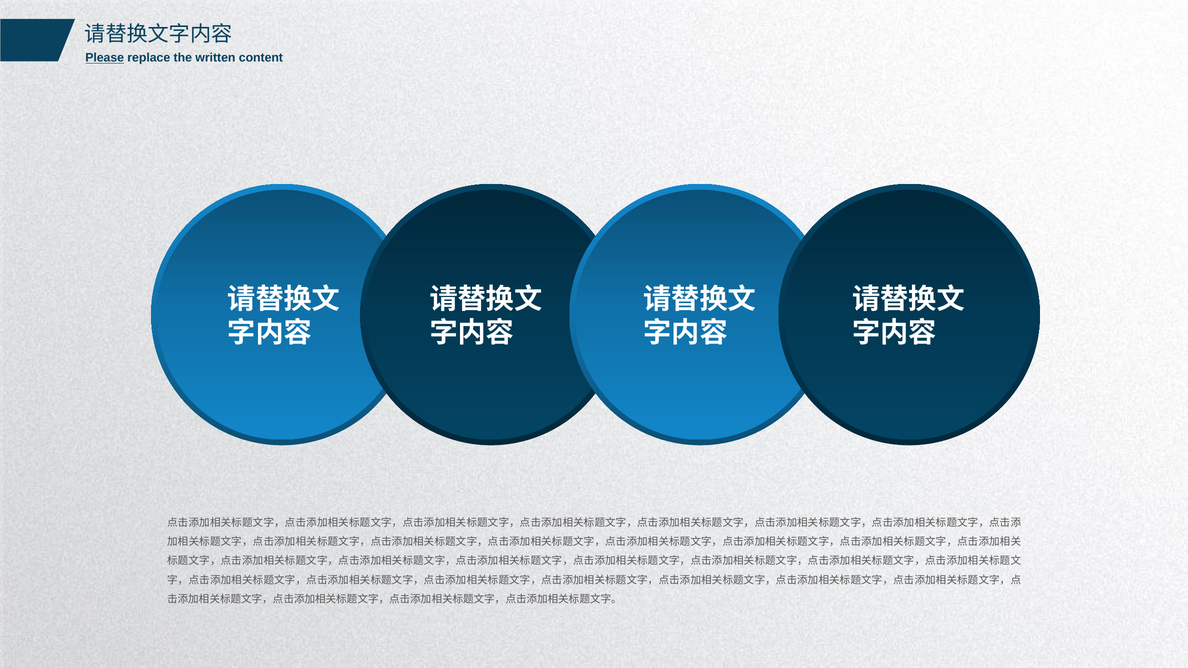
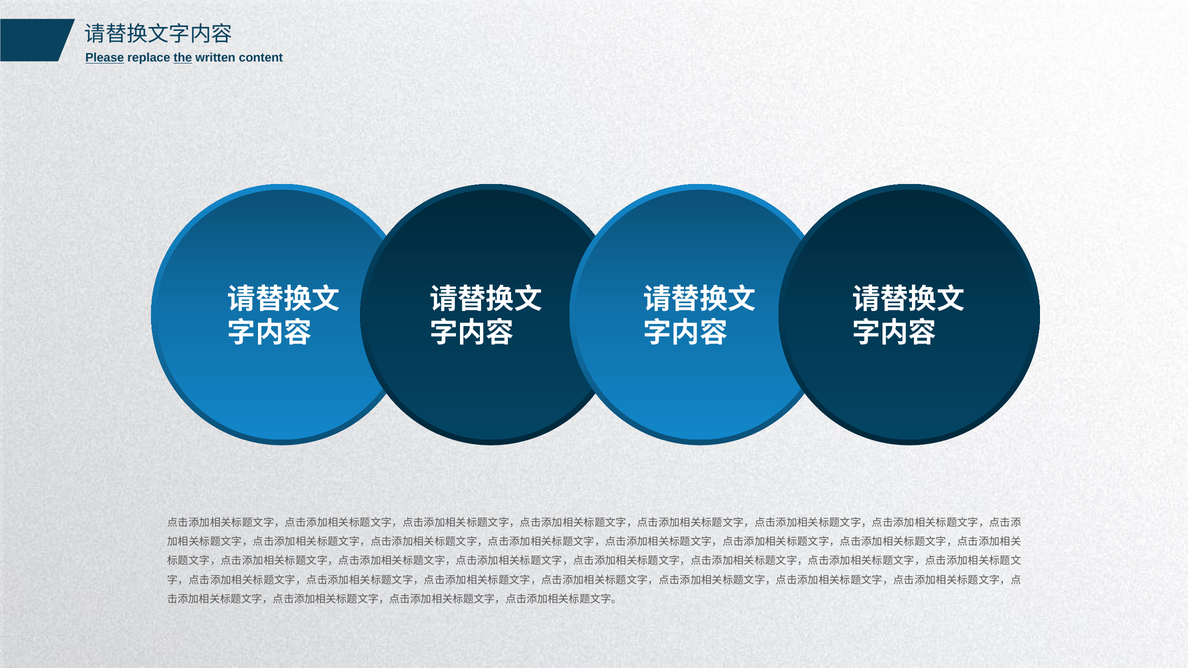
the underline: none -> present
